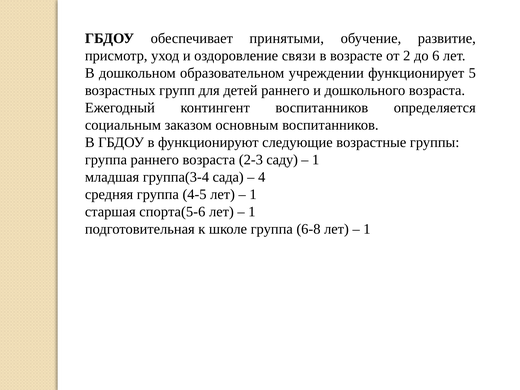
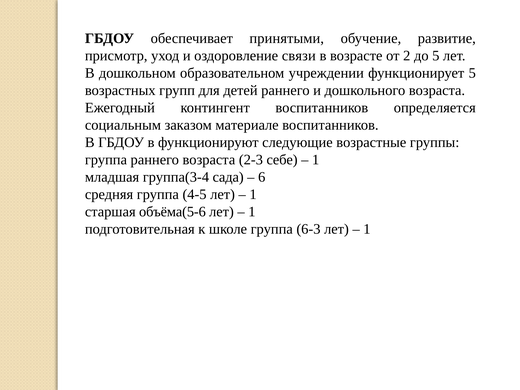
до 6: 6 -> 5
основным: основным -> материале
саду: саду -> себе
4: 4 -> 6
спорта(5-6: спорта(5-6 -> объёма(5-6
6-8: 6-8 -> 6-3
